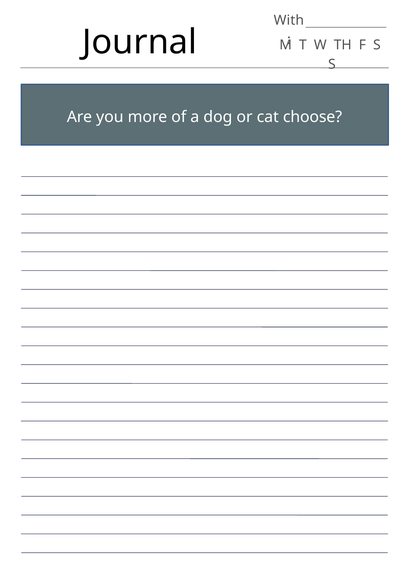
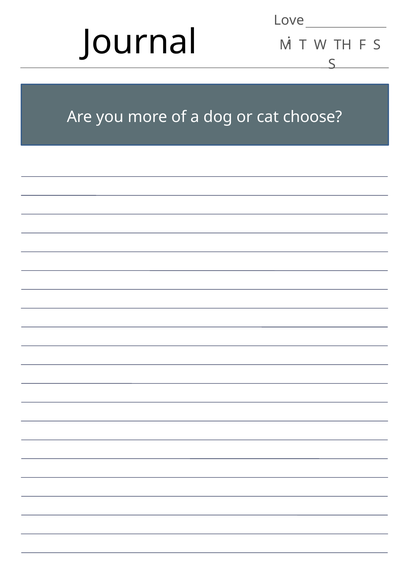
With: With -> Love
